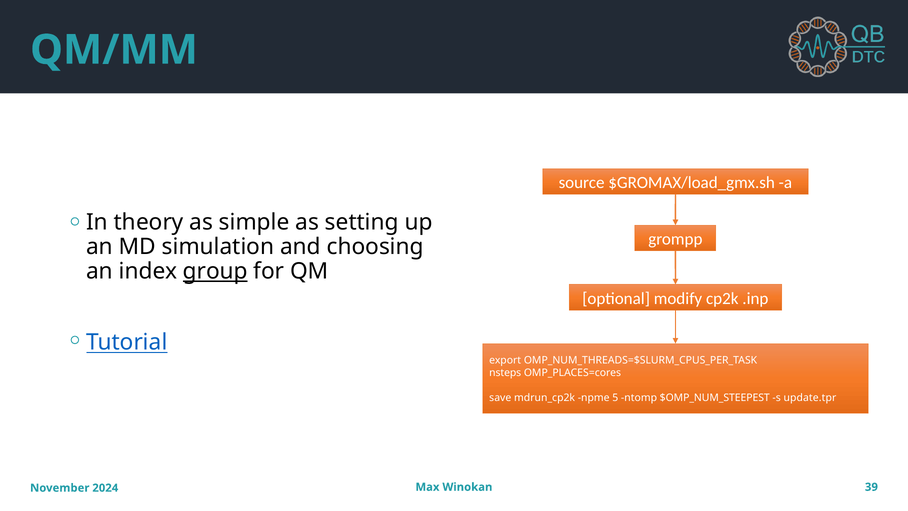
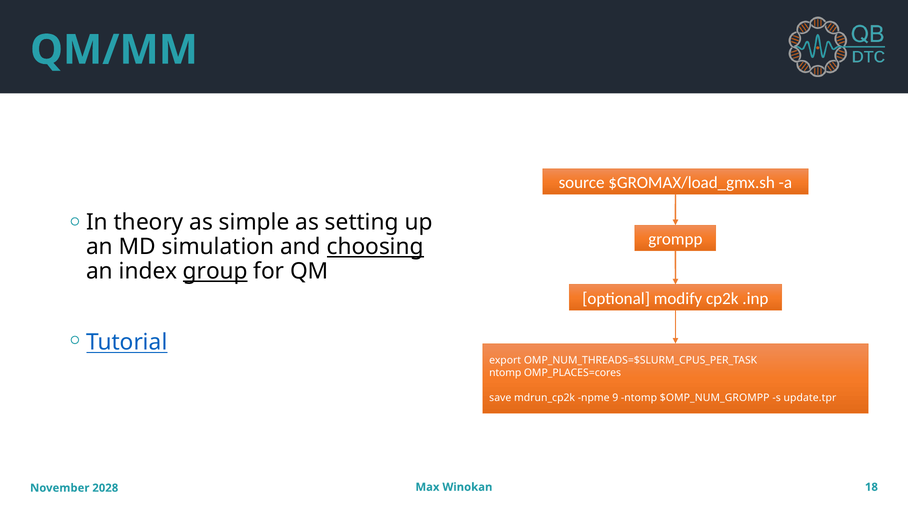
choosing underline: none -> present
nsteps at (505, 373): nsteps -> ntomp
5: 5 -> 9
$OMP_NUM_STEEPEST: $OMP_NUM_STEEPEST -> $OMP_NUM_GROMPP
39: 39 -> 18
2024: 2024 -> 2028
